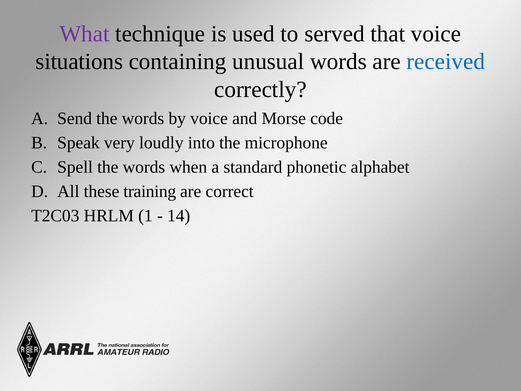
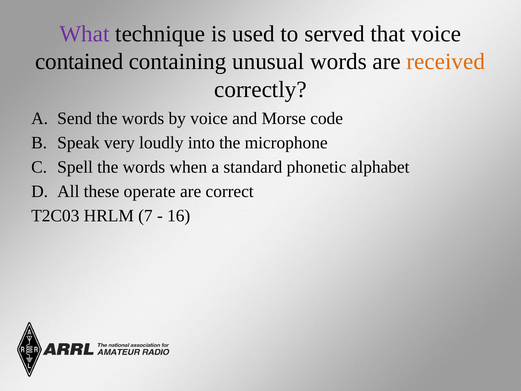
situations: situations -> contained
received colour: blue -> orange
training: training -> operate
1: 1 -> 7
14: 14 -> 16
